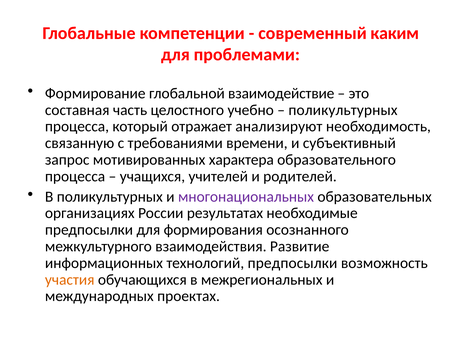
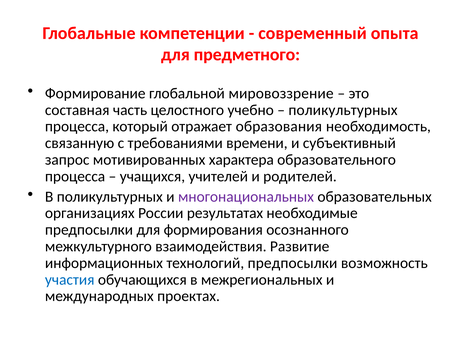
каким: каким -> опыта
проблемами: проблемами -> предметного
взаимодействие: взаимодействие -> мировоззрение
анализируют: анализируют -> образования
участия colour: orange -> blue
